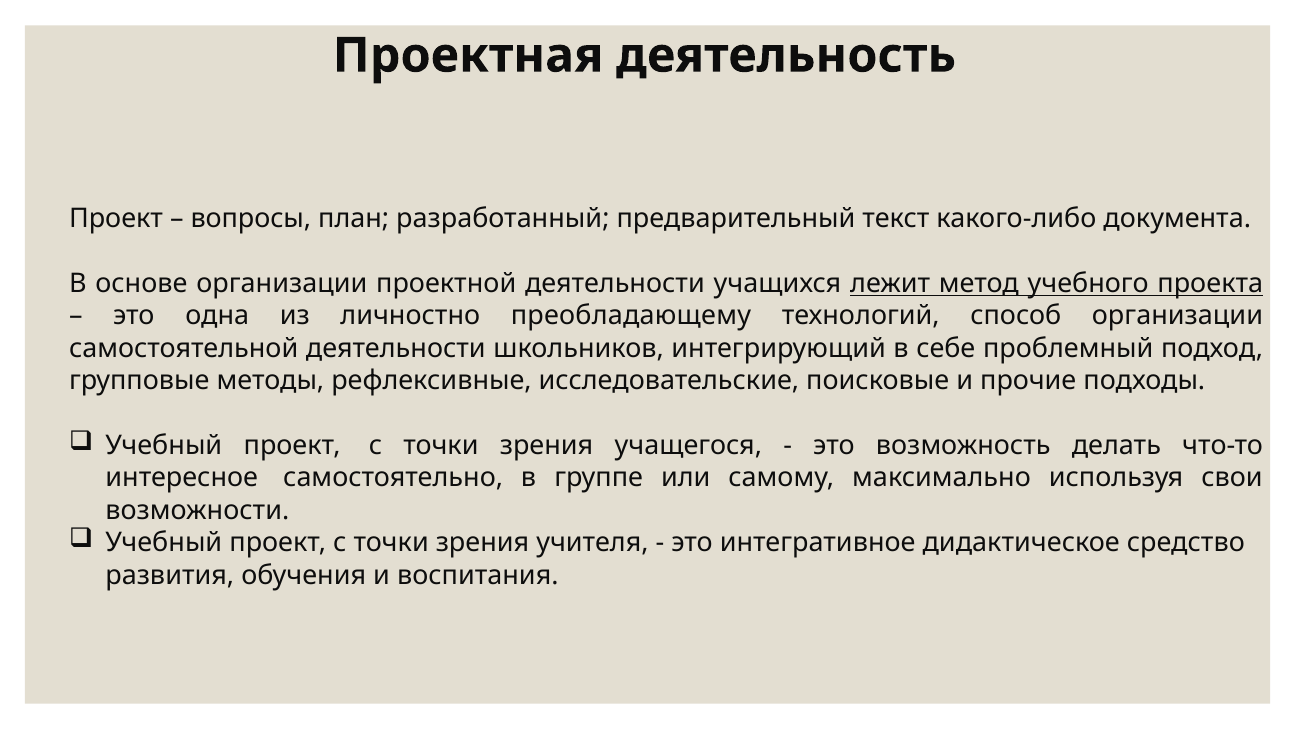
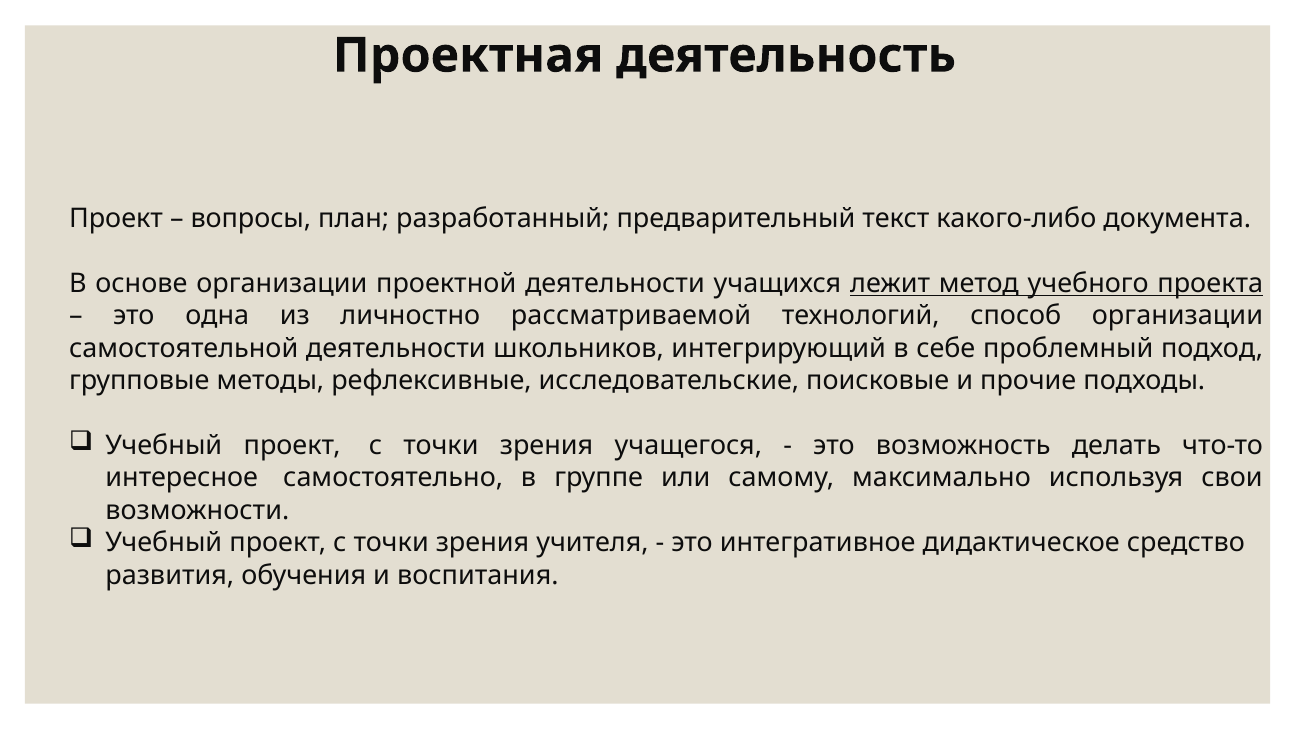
преобладающему: преобладающему -> рассматриваемой
